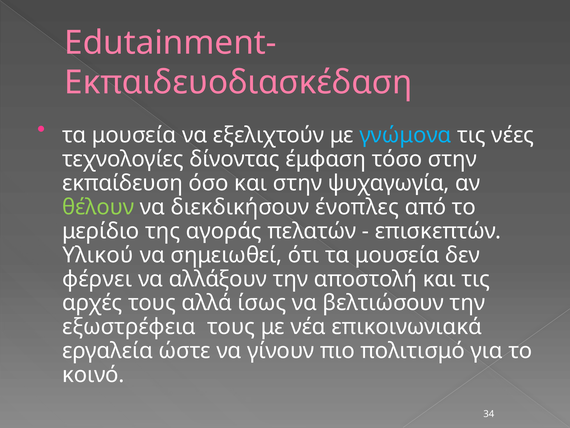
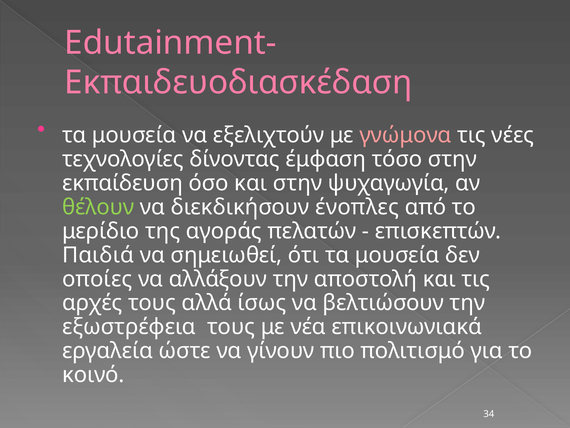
γνώμονα colour: light blue -> pink
Υλικού: Υλικού -> Παιδιά
φέρνει: φέρνει -> οποίες
